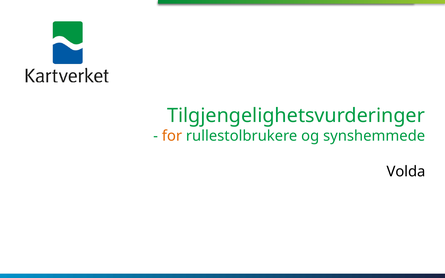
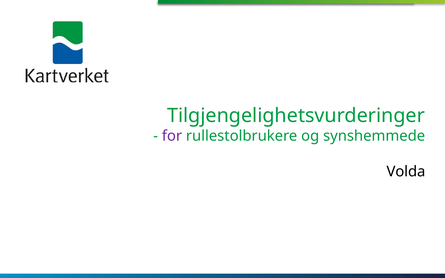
for colour: orange -> purple
